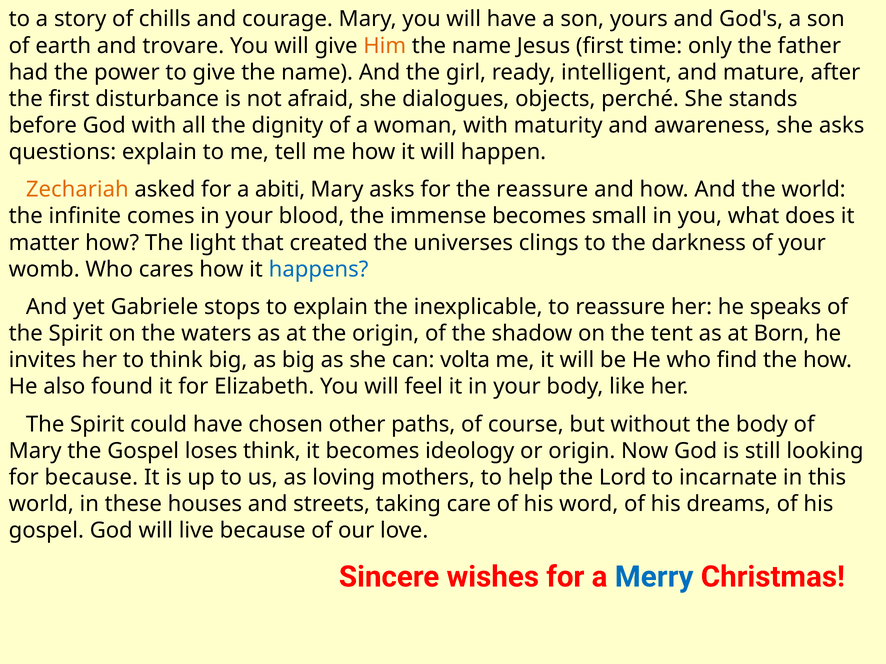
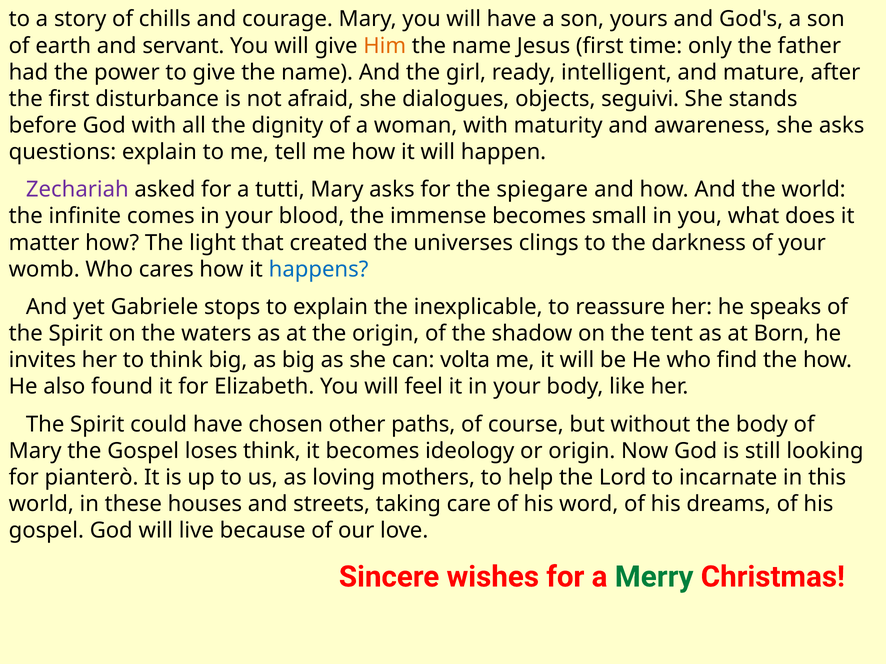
trovare: trovare -> servant
perché: perché -> seguivi
Zechariah colour: orange -> purple
abiti: abiti -> tutti
the reassure: reassure -> spiegare
for because: because -> pianterò
Merry colour: blue -> green
